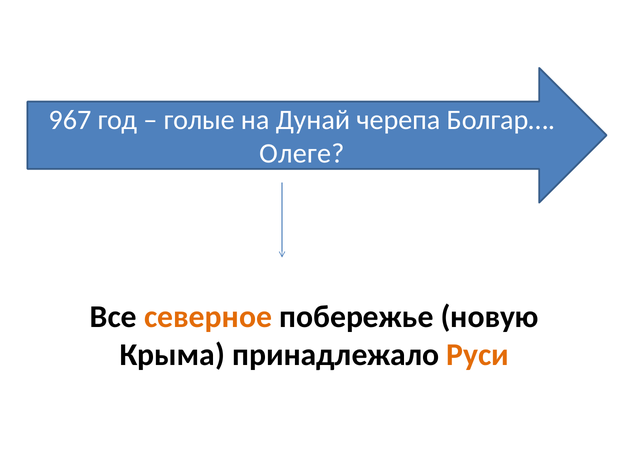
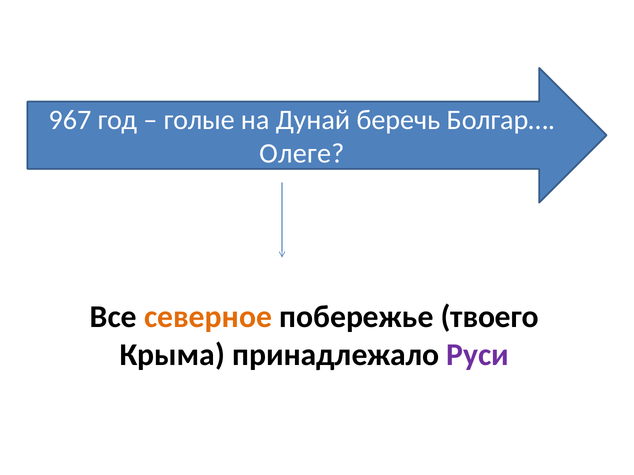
черепа: черепа -> беречь
новую: новую -> твоего
Руси colour: orange -> purple
